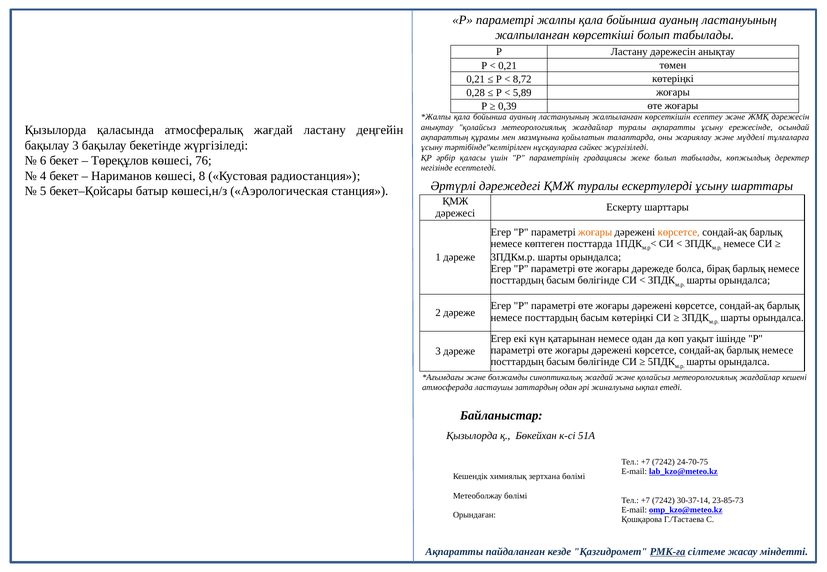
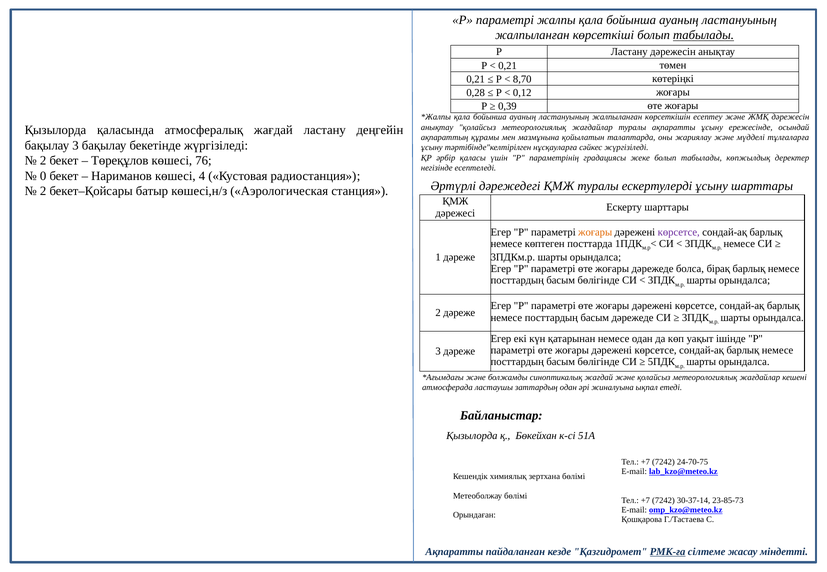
табылады at (704, 35) underline: none -> present
8,72: 8,72 -> 8,70
5,89: 5,89 -> 0,12
6 at (43, 161): 6 -> 2
4: 4 -> 0
8: 8 -> 4
5 at (43, 191): 5 -> 2
көрсетсе at (679, 232) colour: orange -> purple
басым көтеріңкі: көтеріңкі -> дәрежеде
